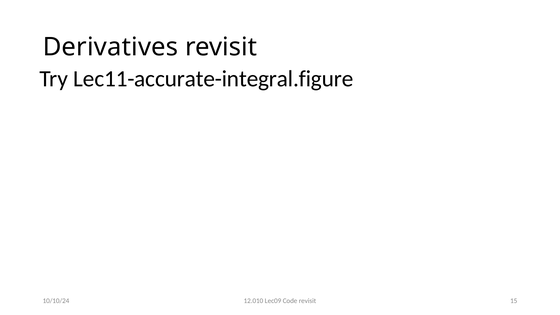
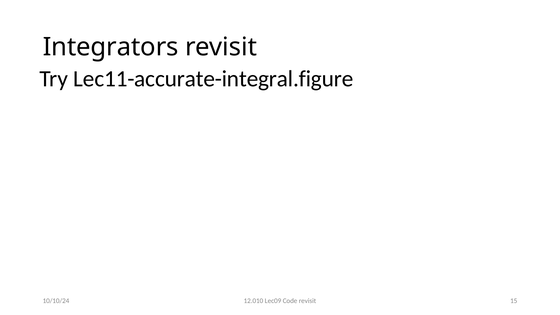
Derivatives: Derivatives -> Integrators
